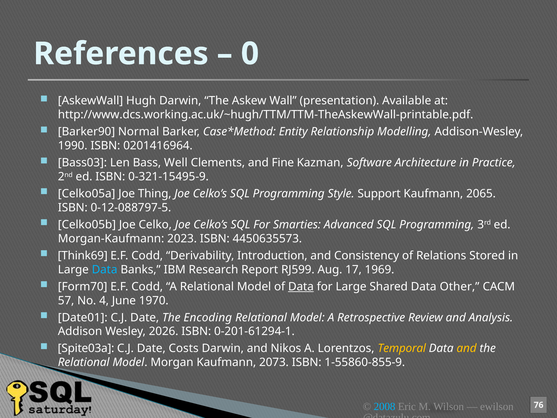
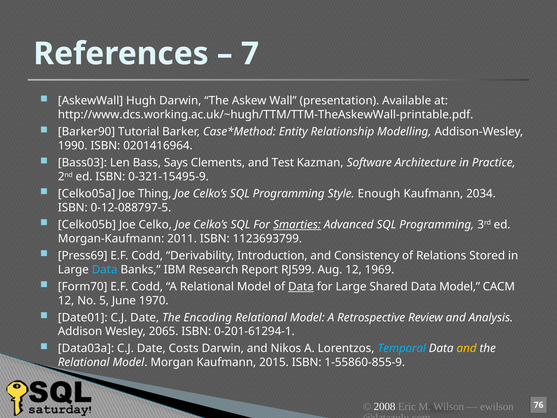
0: 0 -> 7
Normal: Normal -> Tutorial
Well: Well -> Says
Fine: Fine -> Test
Support: Support -> Enough
2065: 2065 -> 2034
Smarties underline: none -> present
2023: 2023 -> 2011
4450635573: 4450635573 -> 1123693799
Think69: Think69 -> Press69
Aug 17: 17 -> 12
Data Other: Other -> Model
57 at (66, 300): 57 -> 12
4: 4 -> 5
2026: 2026 -> 2065
Spite03a: Spite03a -> Data03a
Temporal colour: yellow -> light blue
2073: 2073 -> 2015
2008 colour: light blue -> white
